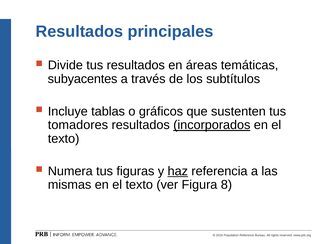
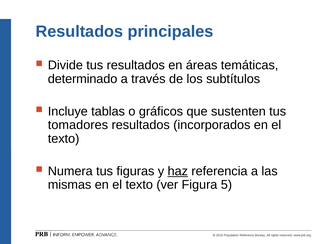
subyacentes: subyacentes -> determinado
incorporados underline: present -> none
8: 8 -> 5
